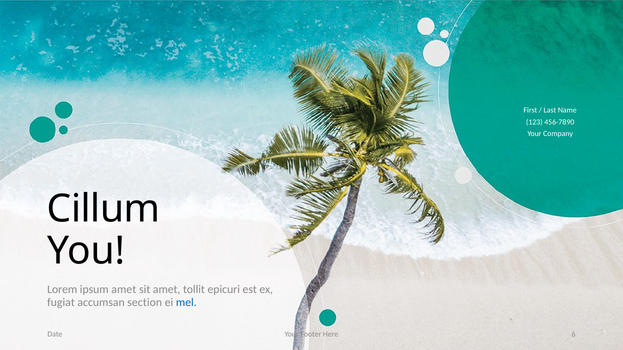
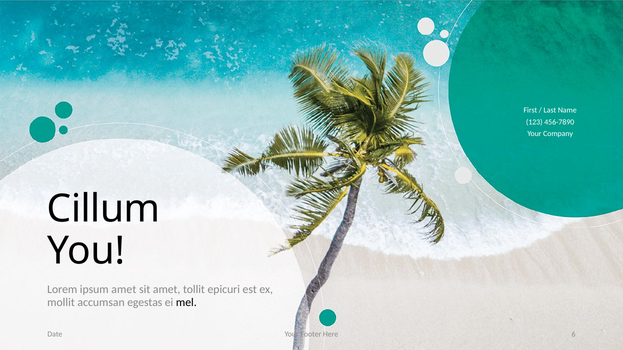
fugiat: fugiat -> mollit
section: section -> egestas
mel colour: blue -> black
